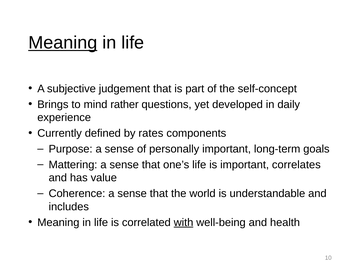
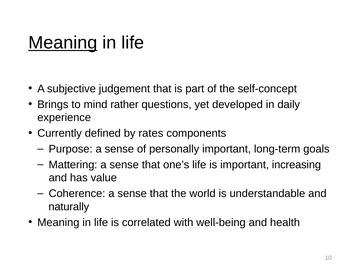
correlates: correlates -> increasing
includes: includes -> naturally
with underline: present -> none
